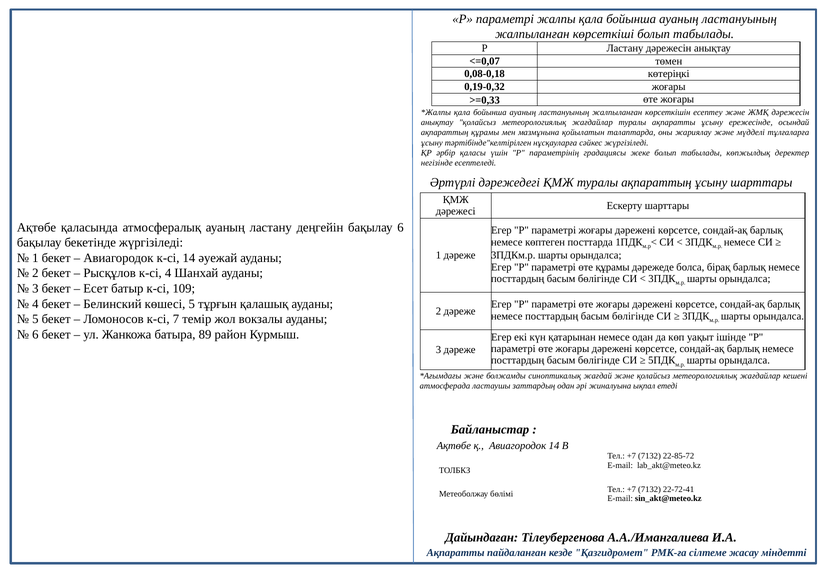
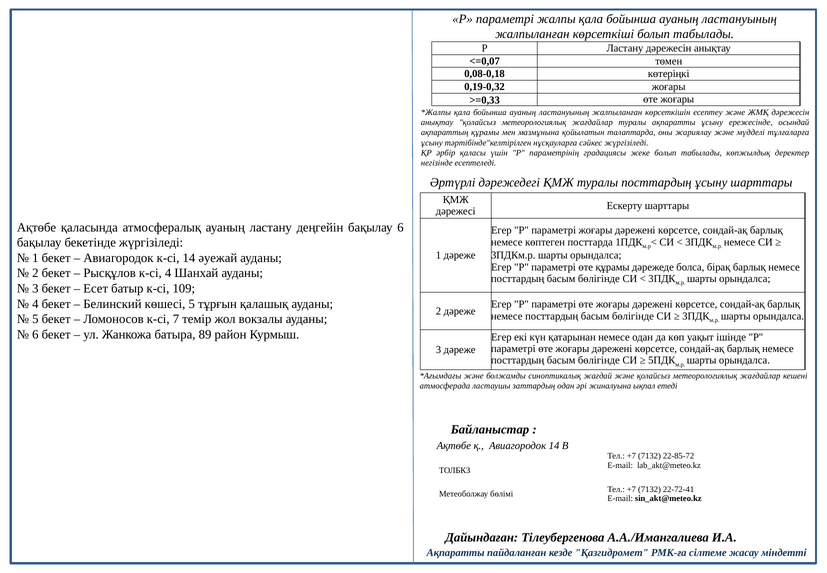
туралы ақпараттың: ақпараттың -> посттардың
